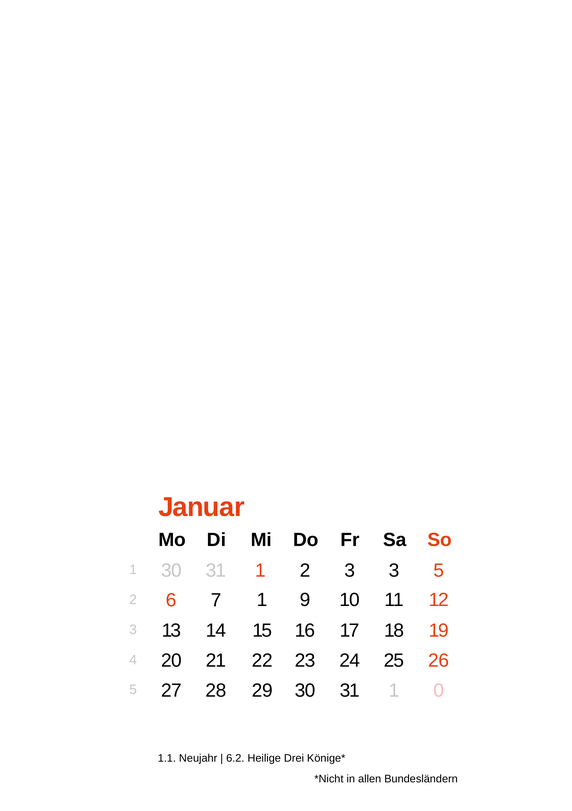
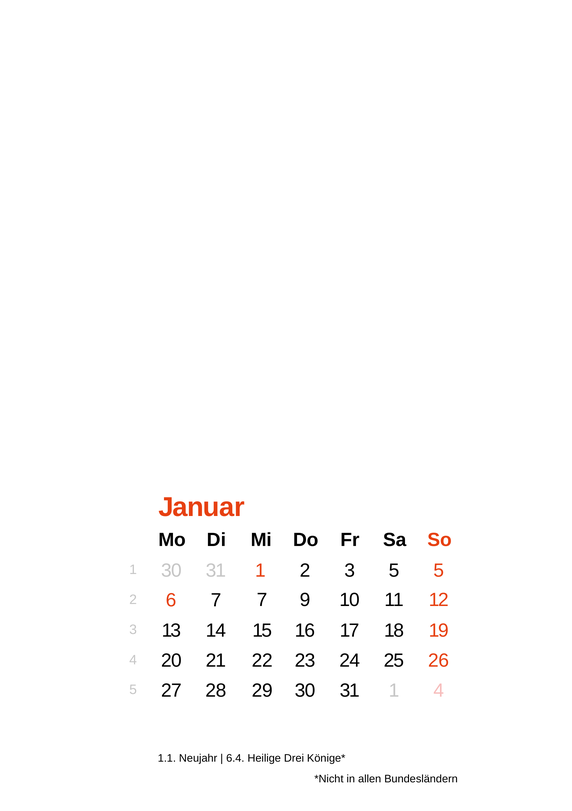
3 3: 3 -> 5
7 1: 1 -> 7
1 0: 0 -> 4
6.2: 6.2 -> 6.4
